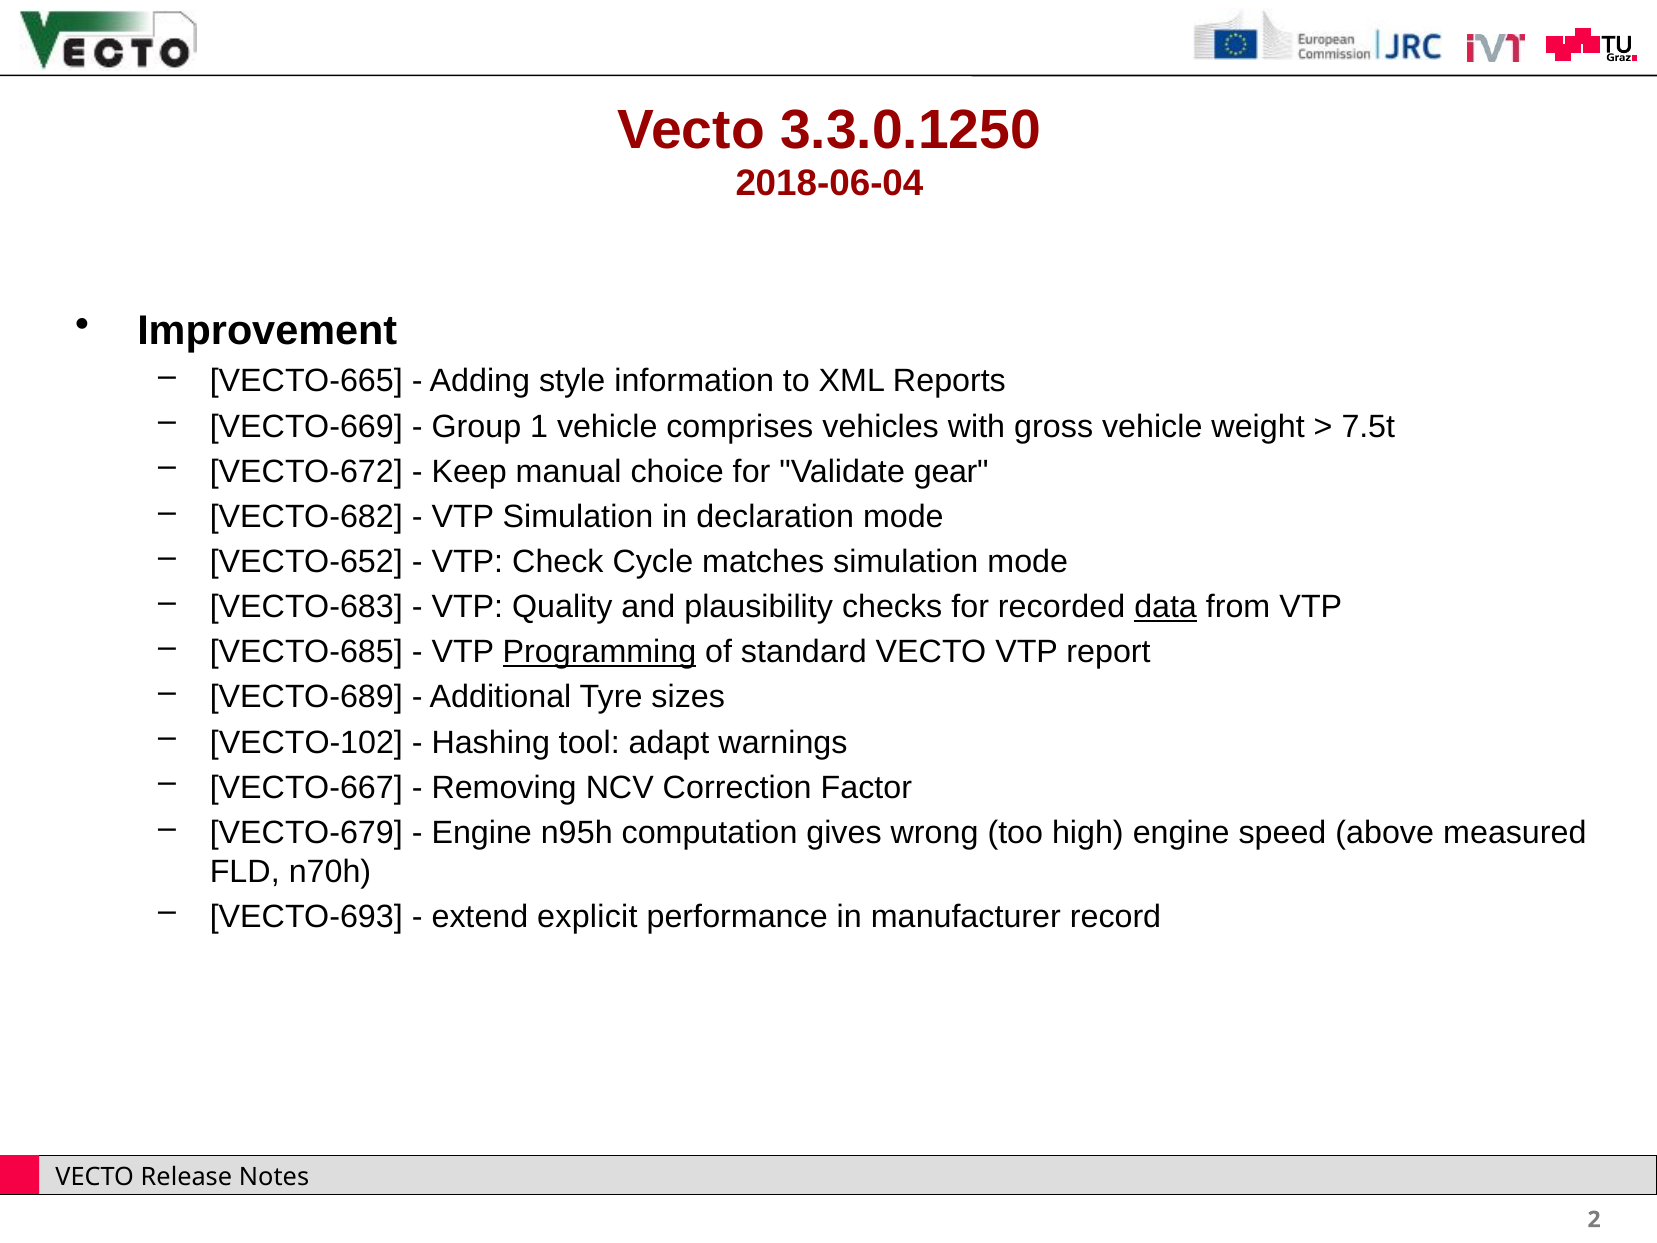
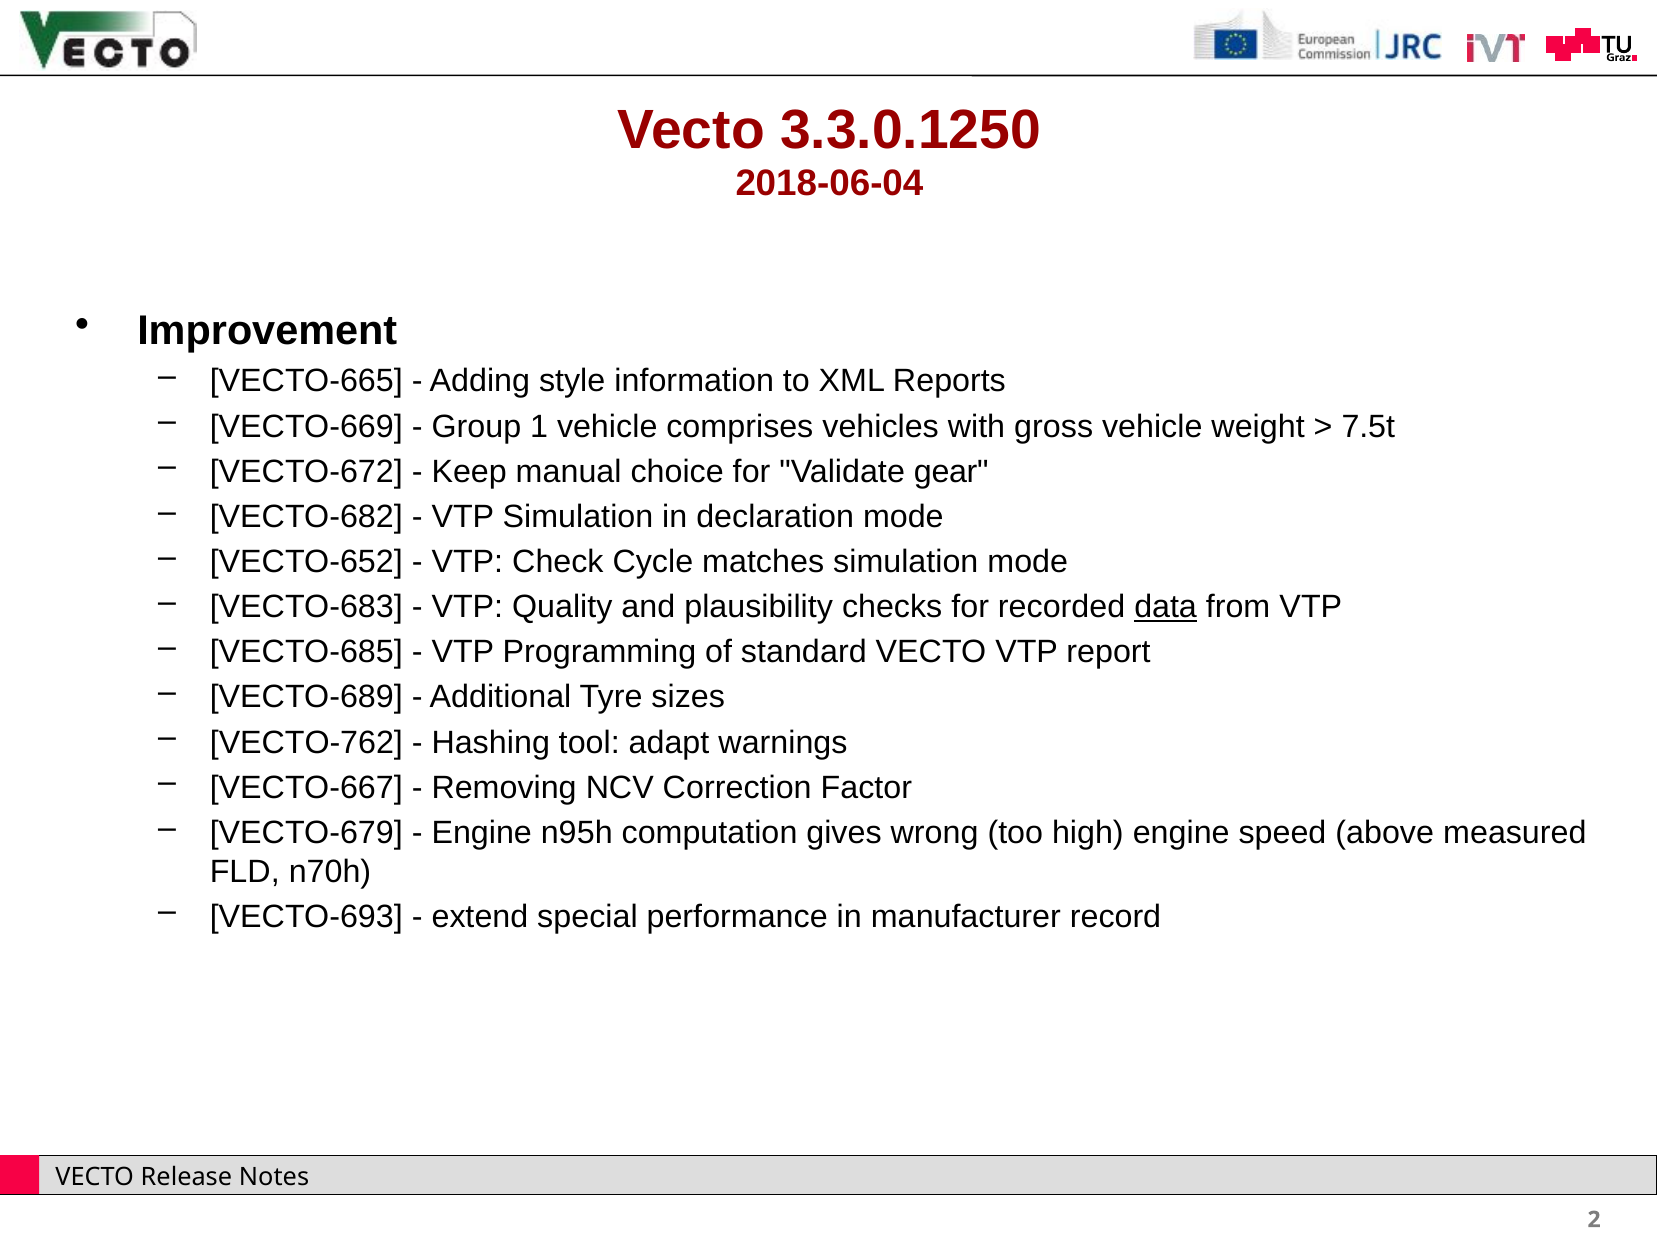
Programming underline: present -> none
VECTO-102: VECTO-102 -> VECTO-762
explicit: explicit -> special
